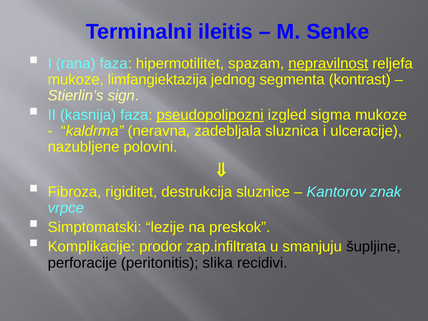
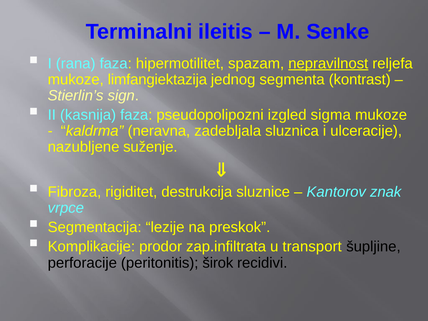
pseudopolipozni underline: present -> none
polovini: polovini -> suženje
Simptomatski: Simptomatski -> Segmentacija
smanjuju: smanjuju -> transport
slika: slika -> širok
